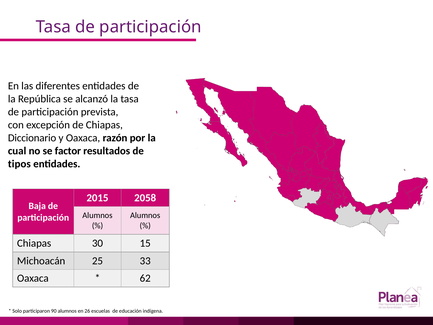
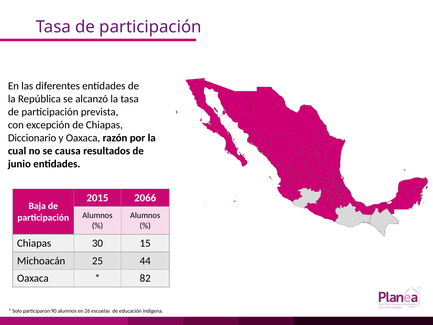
factor: factor -> causa
tipos: tipos -> junio
2058: 2058 -> 2066
33: 33 -> 44
62: 62 -> 82
